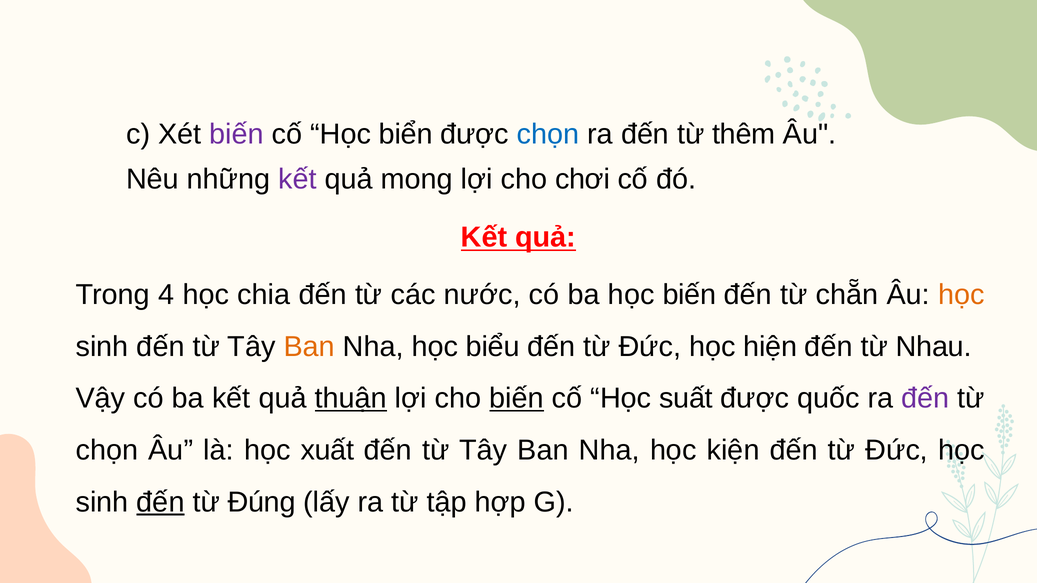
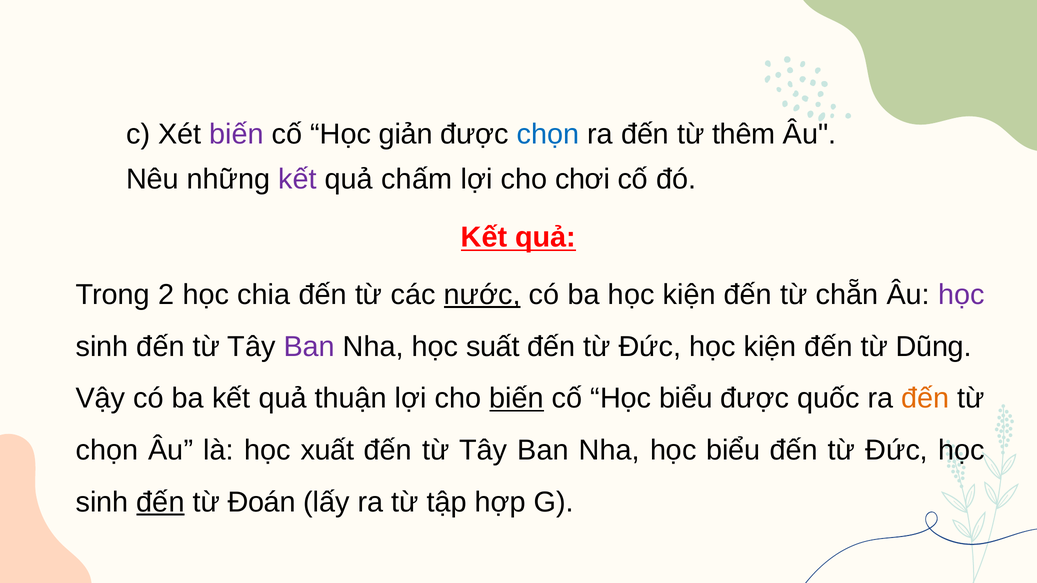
biển: biển -> giản
mong: mong -> chấm
4: 4 -> 2
nước underline: none -> present
ba học biến: biến -> kiện
học at (961, 295) colour: orange -> purple
Ban at (309, 347) colour: orange -> purple
biểu: biểu -> suất
Đức học hiện: hiện -> kiện
Nhau: Nhau -> Dũng
thuận underline: present -> none
cố Học suất: suất -> biểu
đến at (925, 399) colour: purple -> orange
Nha học kiện: kiện -> biểu
Đúng: Đúng -> Đoán
